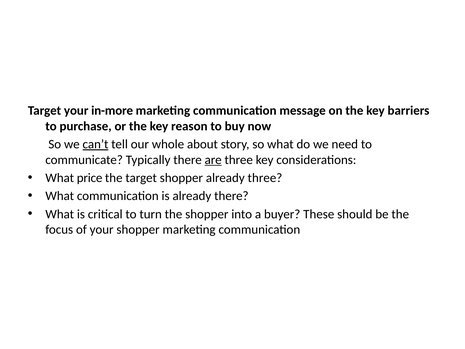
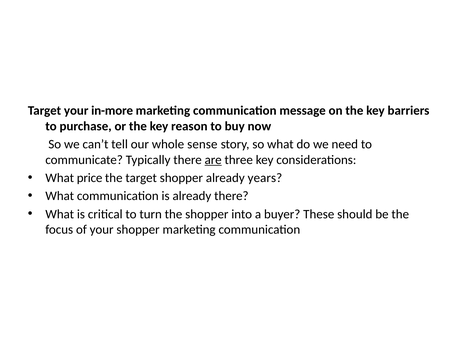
can’t underline: present -> none
about: about -> sense
already three: three -> years
